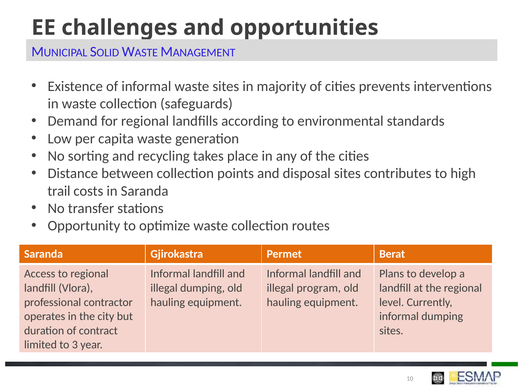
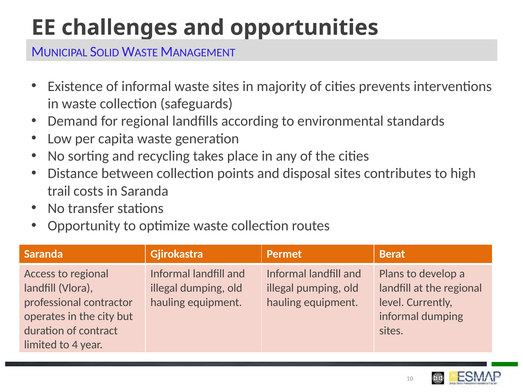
program: program -> pumping
3: 3 -> 4
